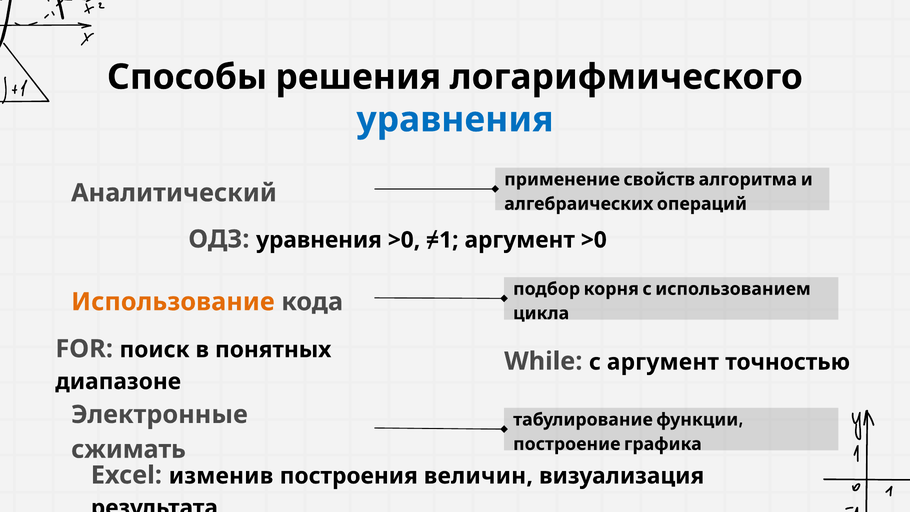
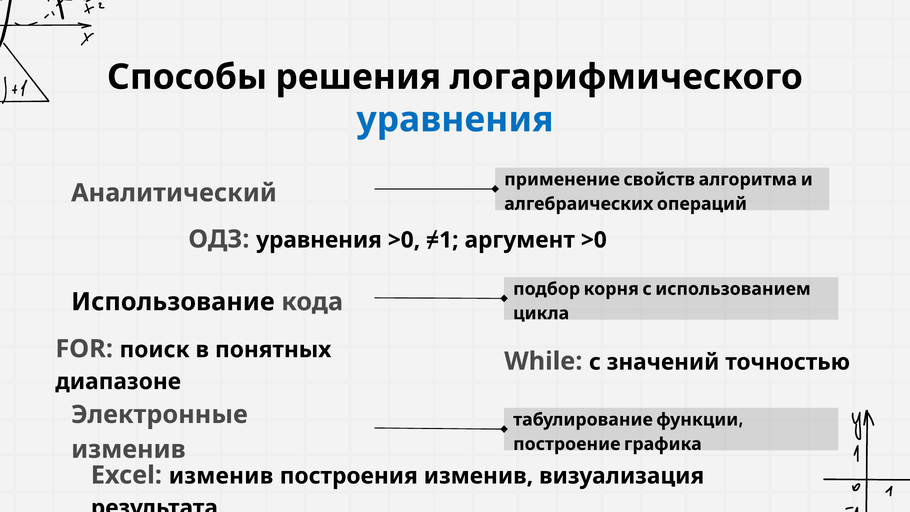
Использование colour: orange -> black
с аргумент: аргумент -> значений
сжимать at (129, 449): сжимать -> изменив
построения величин: величин -> изменив
